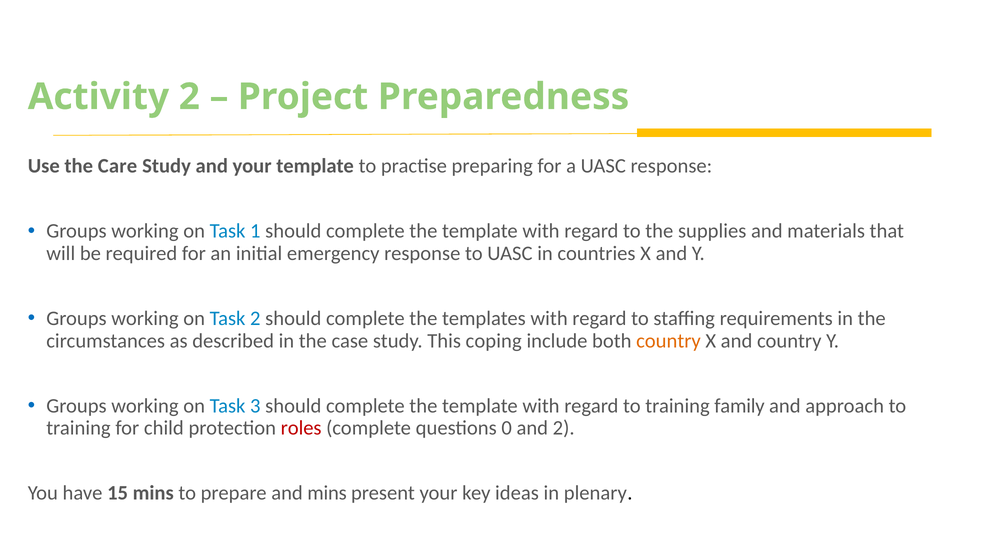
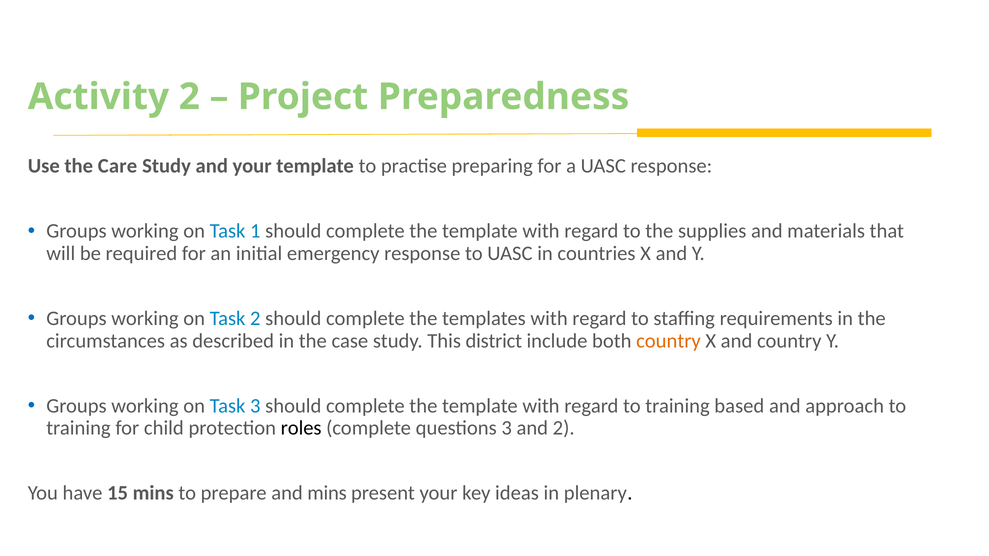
coping: coping -> district
family: family -> based
roles colour: red -> black
questions 0: 0 -> 3
